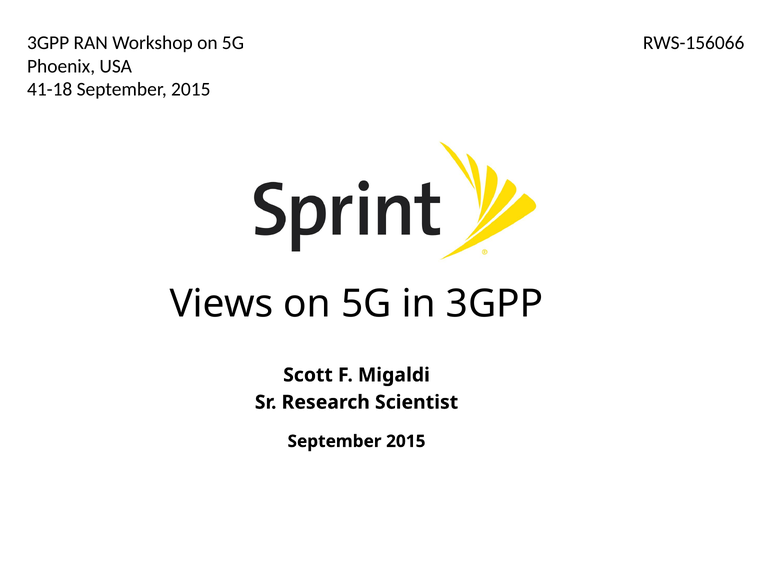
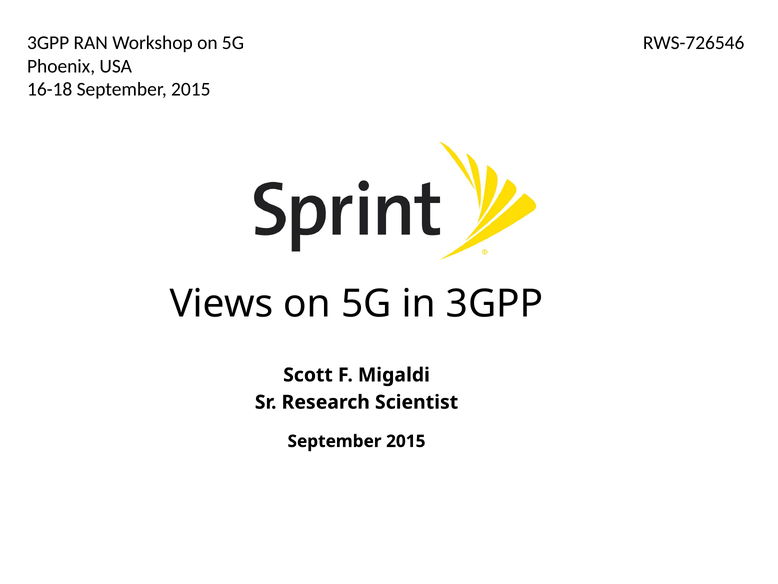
RWS-156066: RWS-156066 -> RWS-726546
41-18: 41-18 -> 16-18
